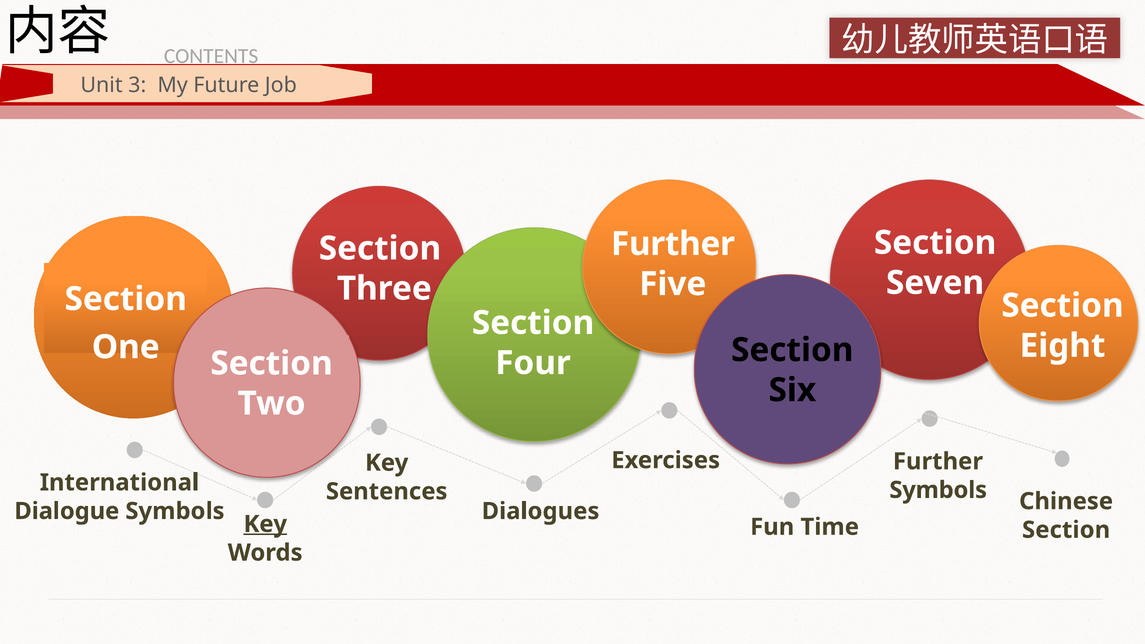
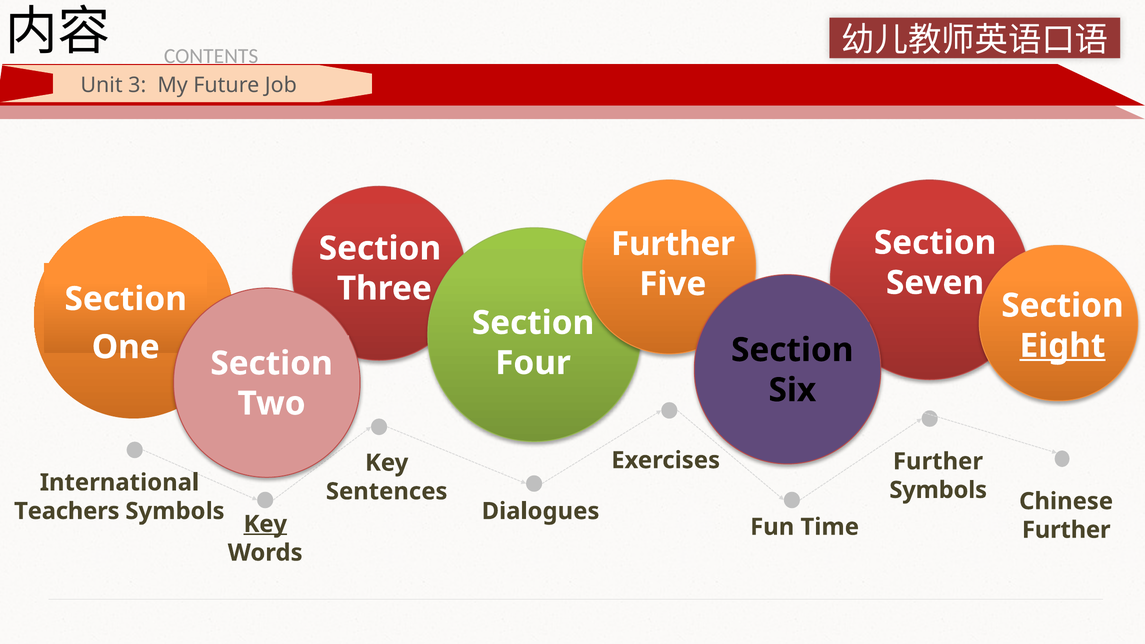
Eight underline: none -> present
Dialogue: Dialogue -> Teachers
Section at (1066, 530): Section -> Further
